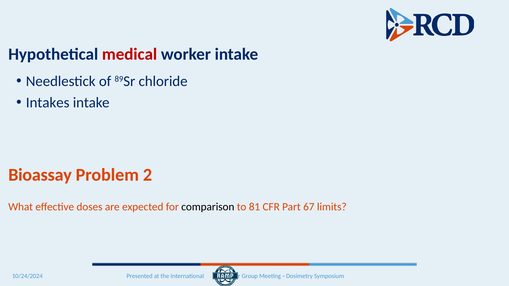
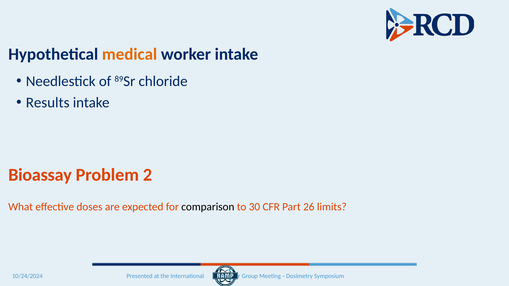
medical colour: red -> orange
Intakes: Intakes -> Results
81: 81 -> 30
67: 67 -> 26
